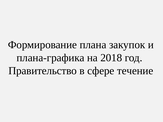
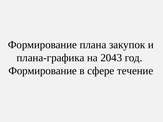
2018: 2018 -> 2043
Правительство at (43, 71): Правительство -> Формирование
